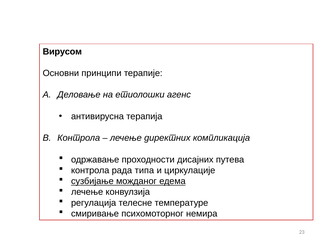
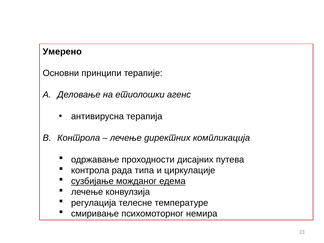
Вирусом: Вирусом -> Умерено
